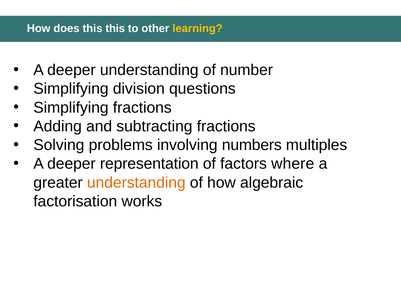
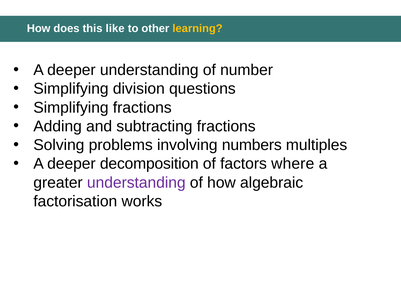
this this: this -> like
representation: representation -> decomposition
understanding at (136, 182) colour: orange -> purple
